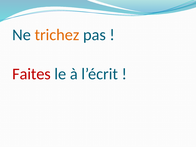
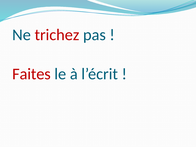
trichez colour: orange -> red
